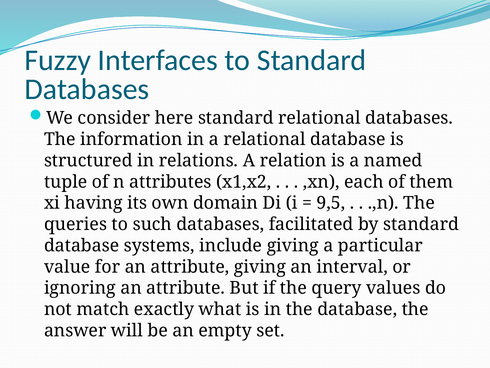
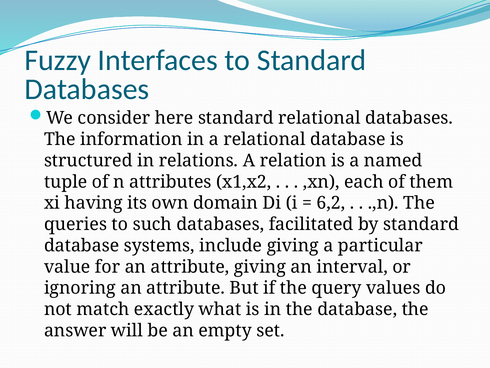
9,5: 9,5 -> 6,2
